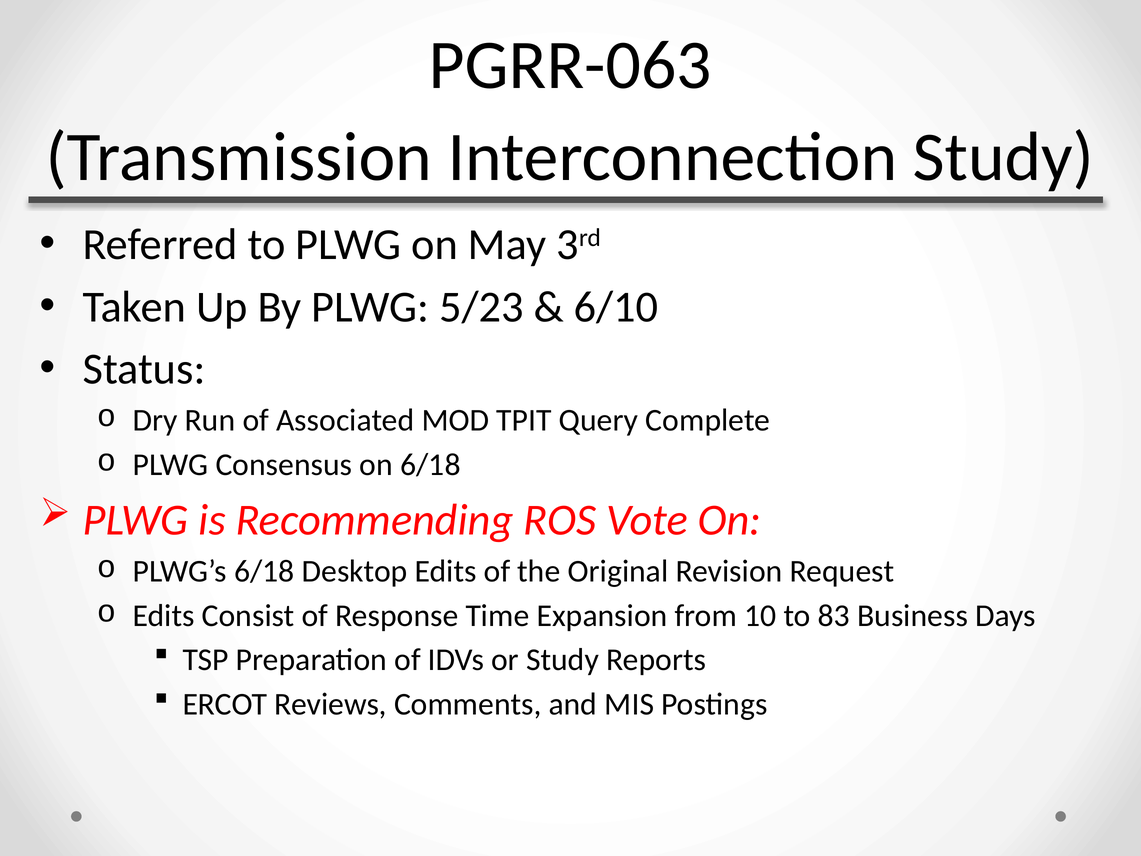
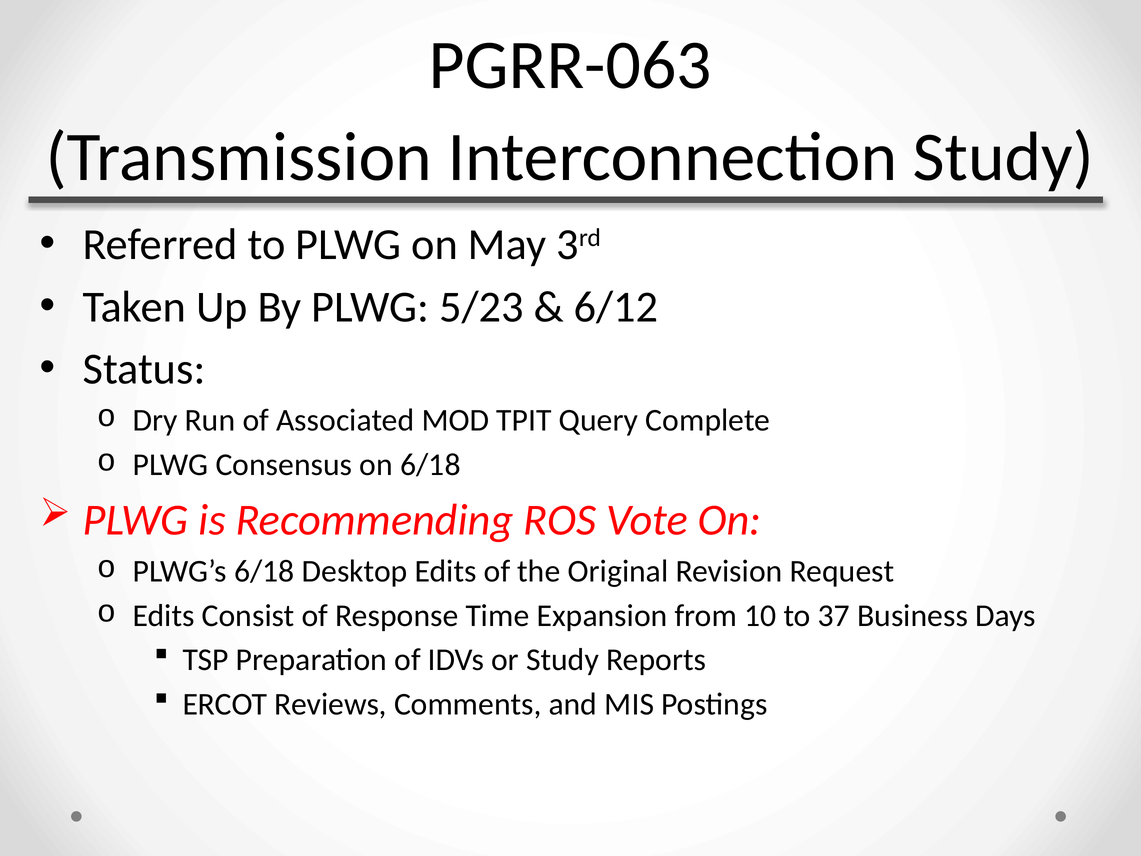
6/10: 6/10 -> 6/12
83: 83 -> 37
